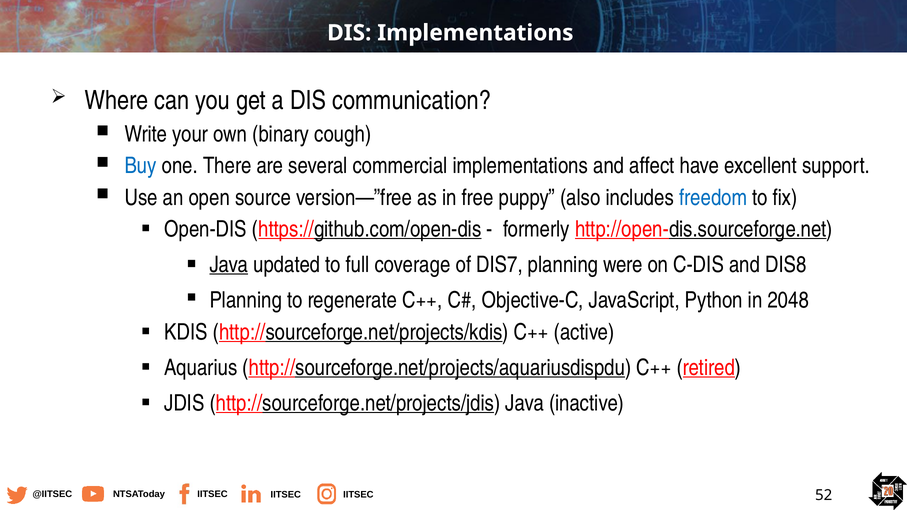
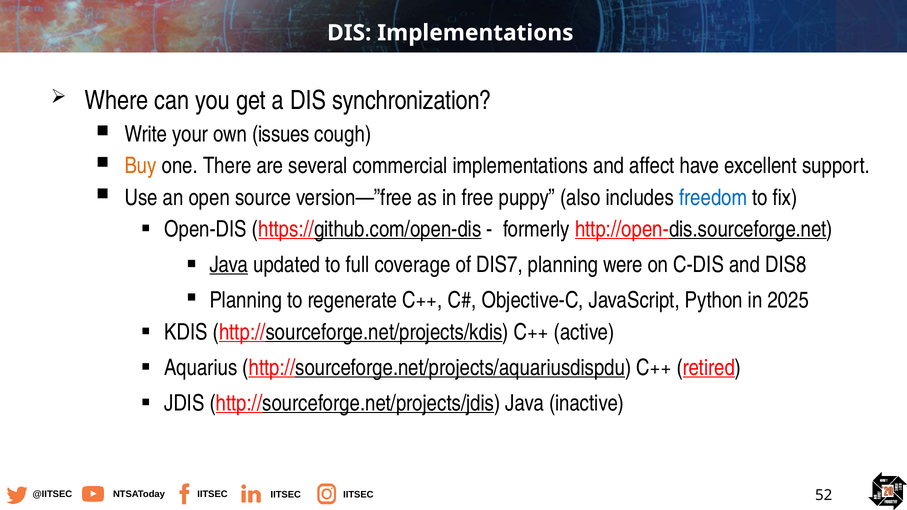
communication: communication -> synchronization
binary: binary -> issues
Buy colour: blue -> orange
2048: 2048 -> 2025
